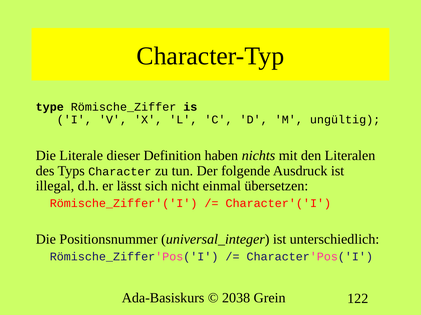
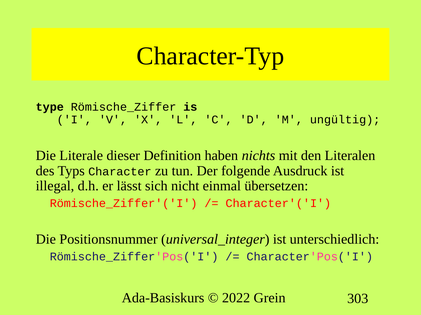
2038: 2038 -> 2022
122: 122 -> 303
